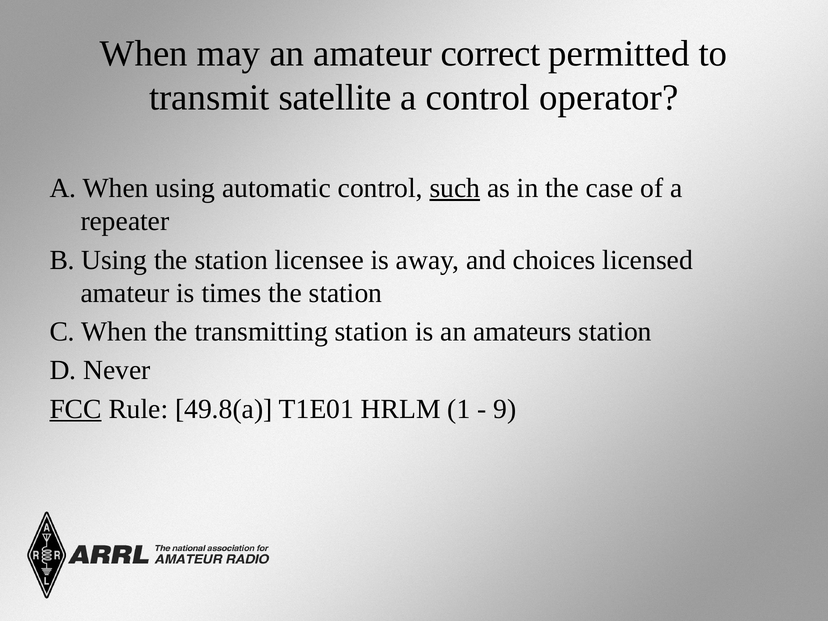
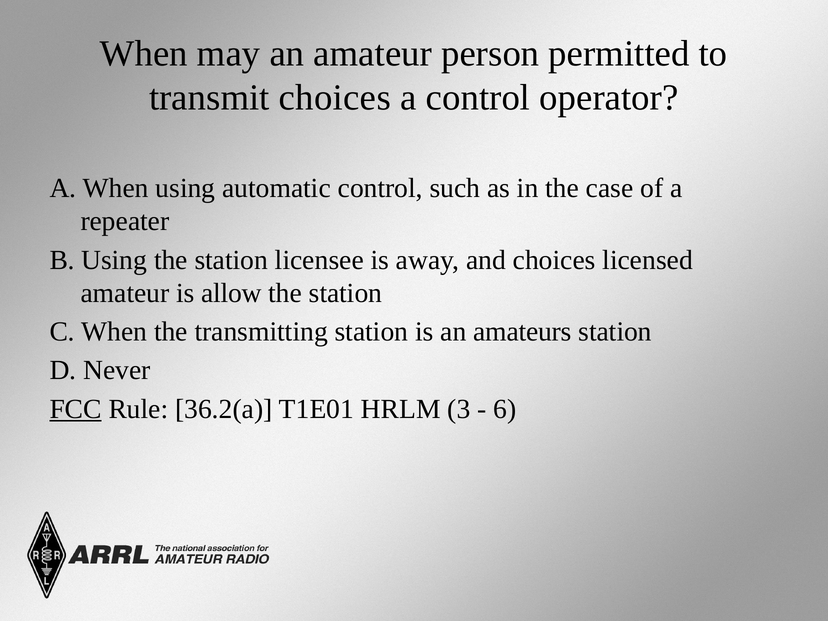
correct: correct -> person
transmit satellite: satellite -> choices
such underline: present -> none
times: times -> allow
49.8(a: 49.8(a -> 36.2(a
1: 1 -> 3
9: 9 -> 6
